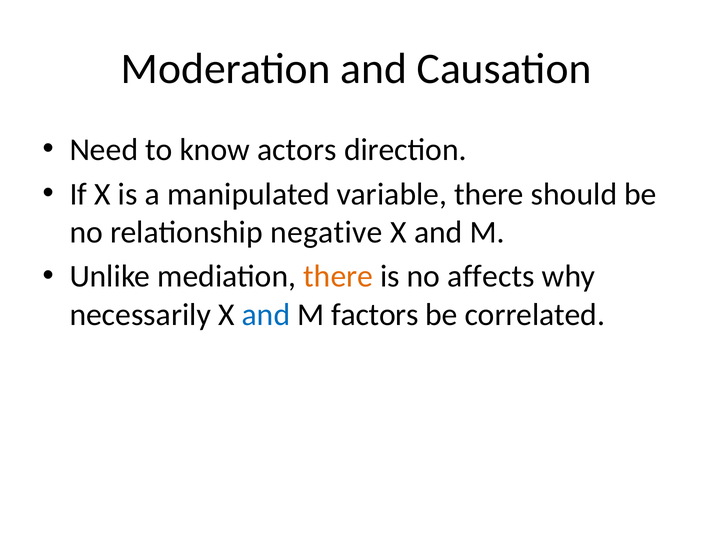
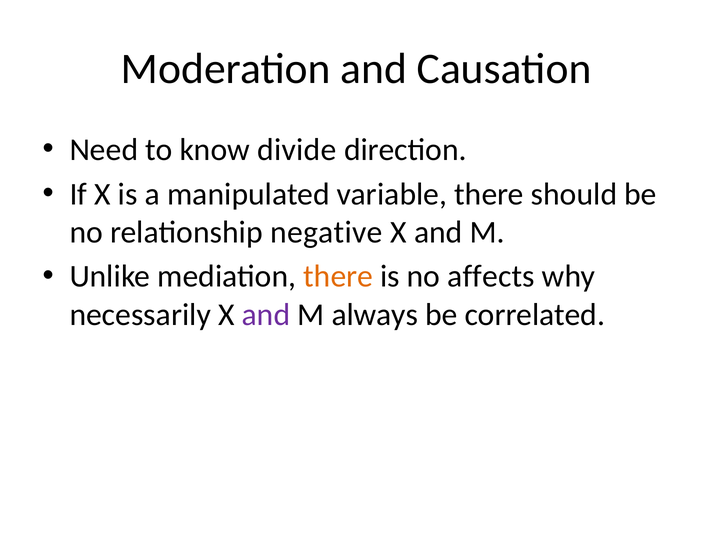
actors: actors -> divide
and at (266, 314) colour: blue -> purple
factors: factors -> always
